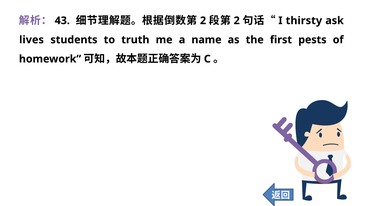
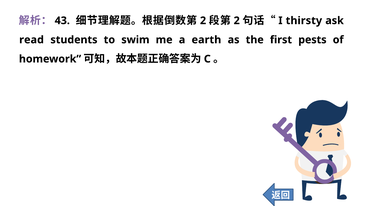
lives: lives -> read
truth: truth -> swim
name: name -> earth
